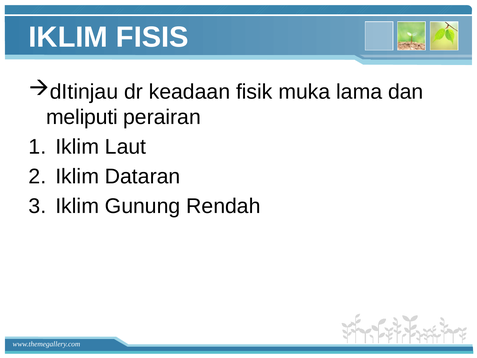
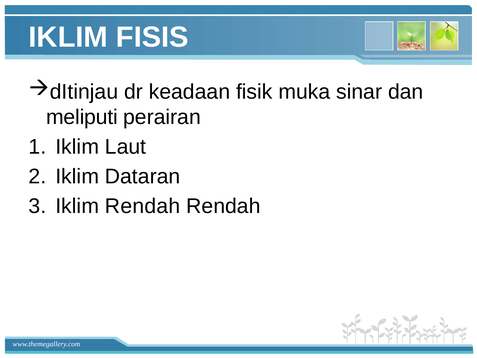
lama: lama -> sinar
Iklim Gunung: Gunung -> Rendah
